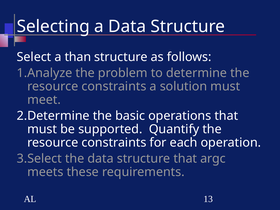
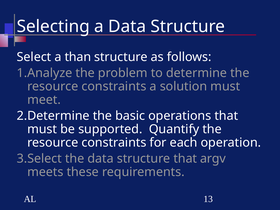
argc: argc -> argv
